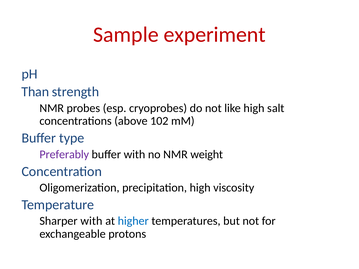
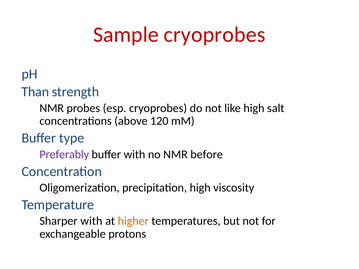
Sample experiment: experiment -> cryoprobes
102: 102 -> 120
weight: weight -> before
higher colour: blue -> orange
